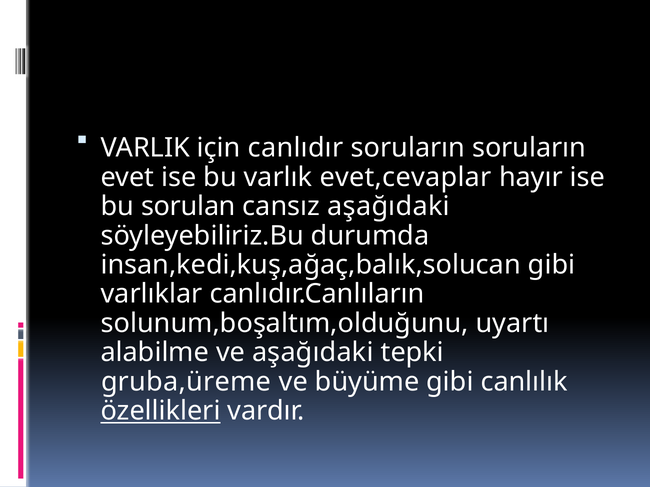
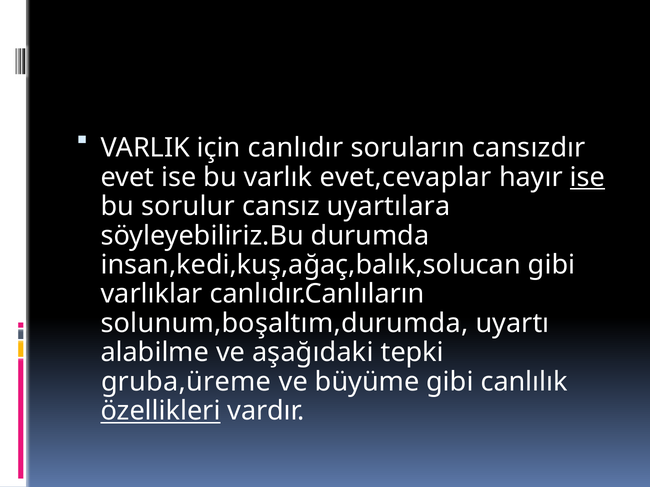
soruların soruların: soruların -> cansızdır
ise at (588, 177) underline: none -> present
sorulan: sorulan -> sorulur
cansız aşağıdaki: aşağıdaki -> uyartılara
solunum,boşaltım,olduğunu: solunum,boşaltım,olduğunu -> solunum,boşaltım,durumda
